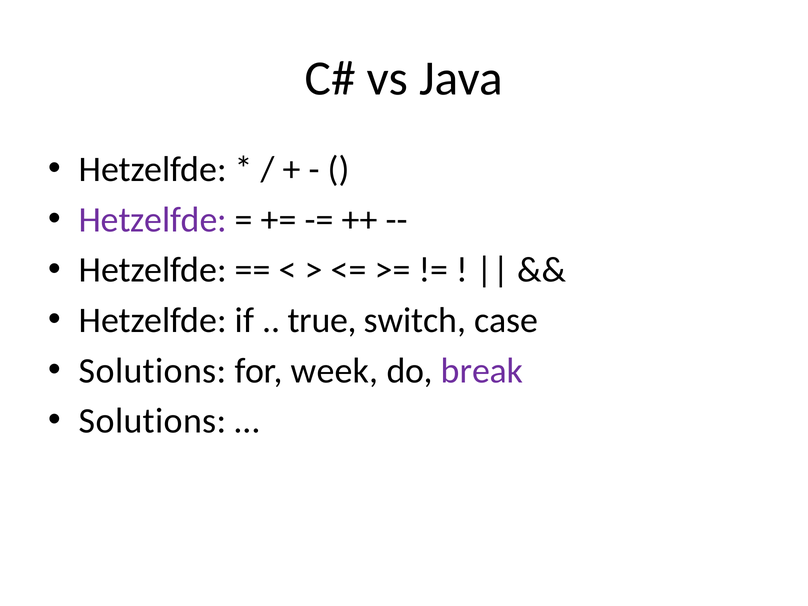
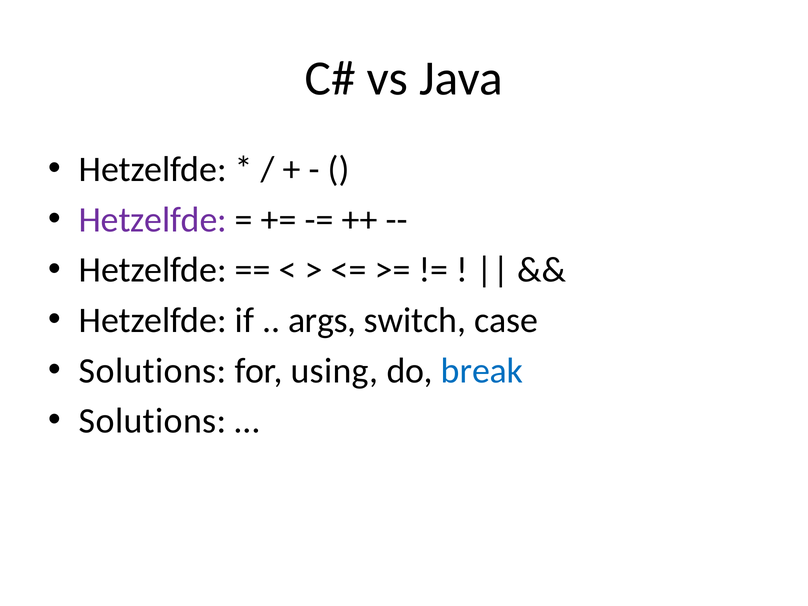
true: true -> args
week: week -> using
break colour: purple -> blue
